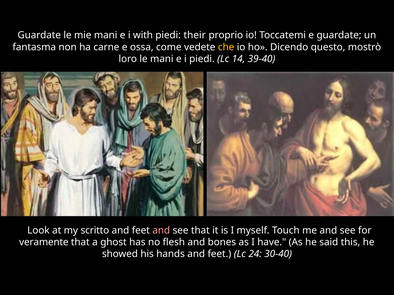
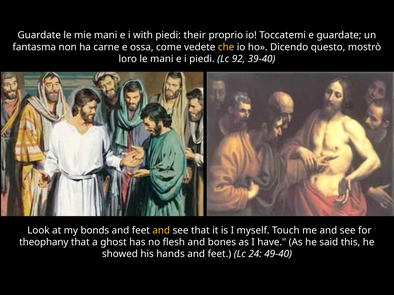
14: 14 -> 92
scritto: scritto -> bonds
and at (161, 231) colour: pink -> yellow
veramente: veramente -> theophany
30-40: 30-40 -> 49-40
